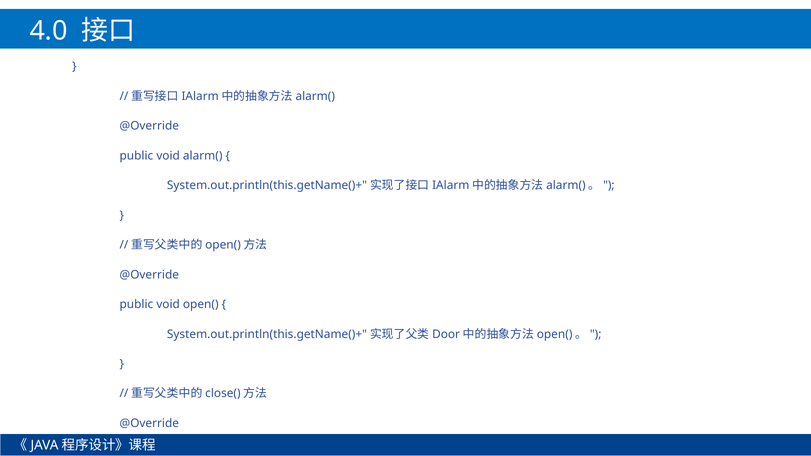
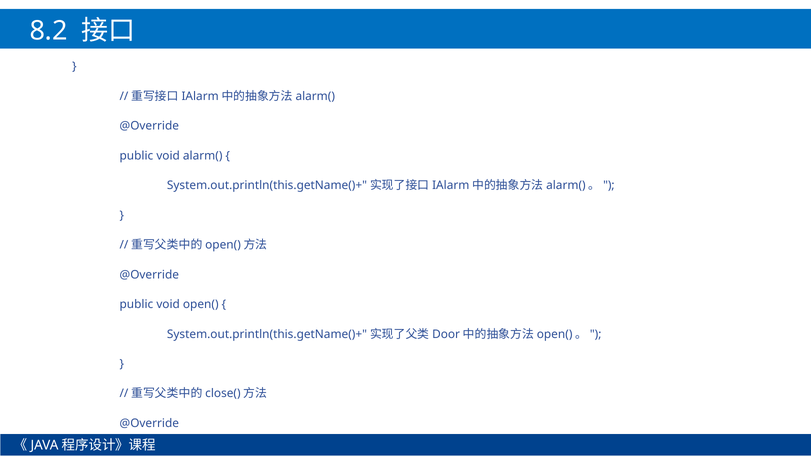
4.0: 4.0 -> 8.2
